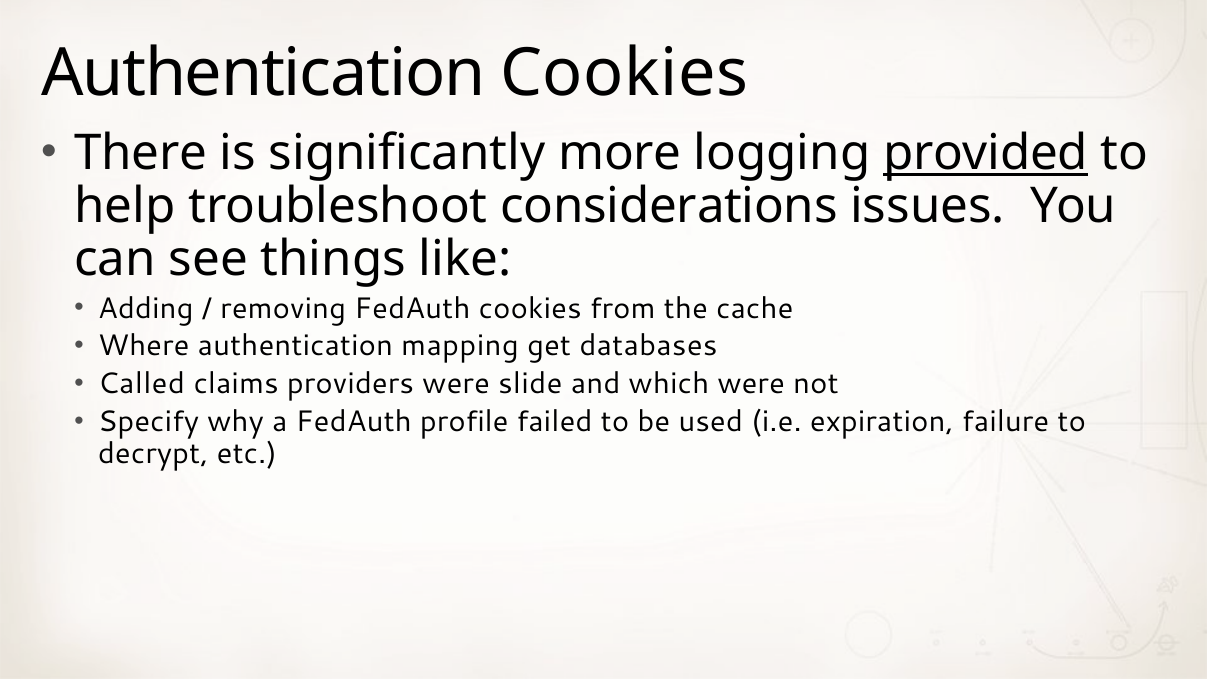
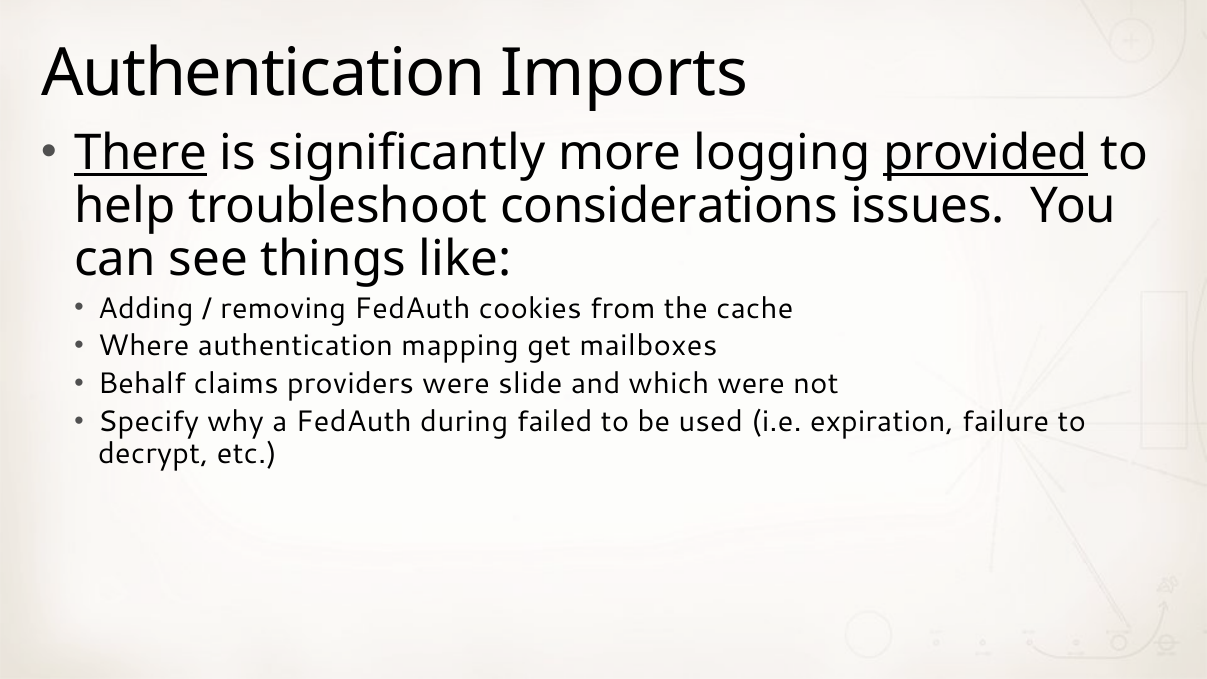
Authentication Cookies: Cookies -> Imports
There underline: none -> present
databases: databases -> mailboxes
Called: Called -> Behalf
profile: profile -> during
